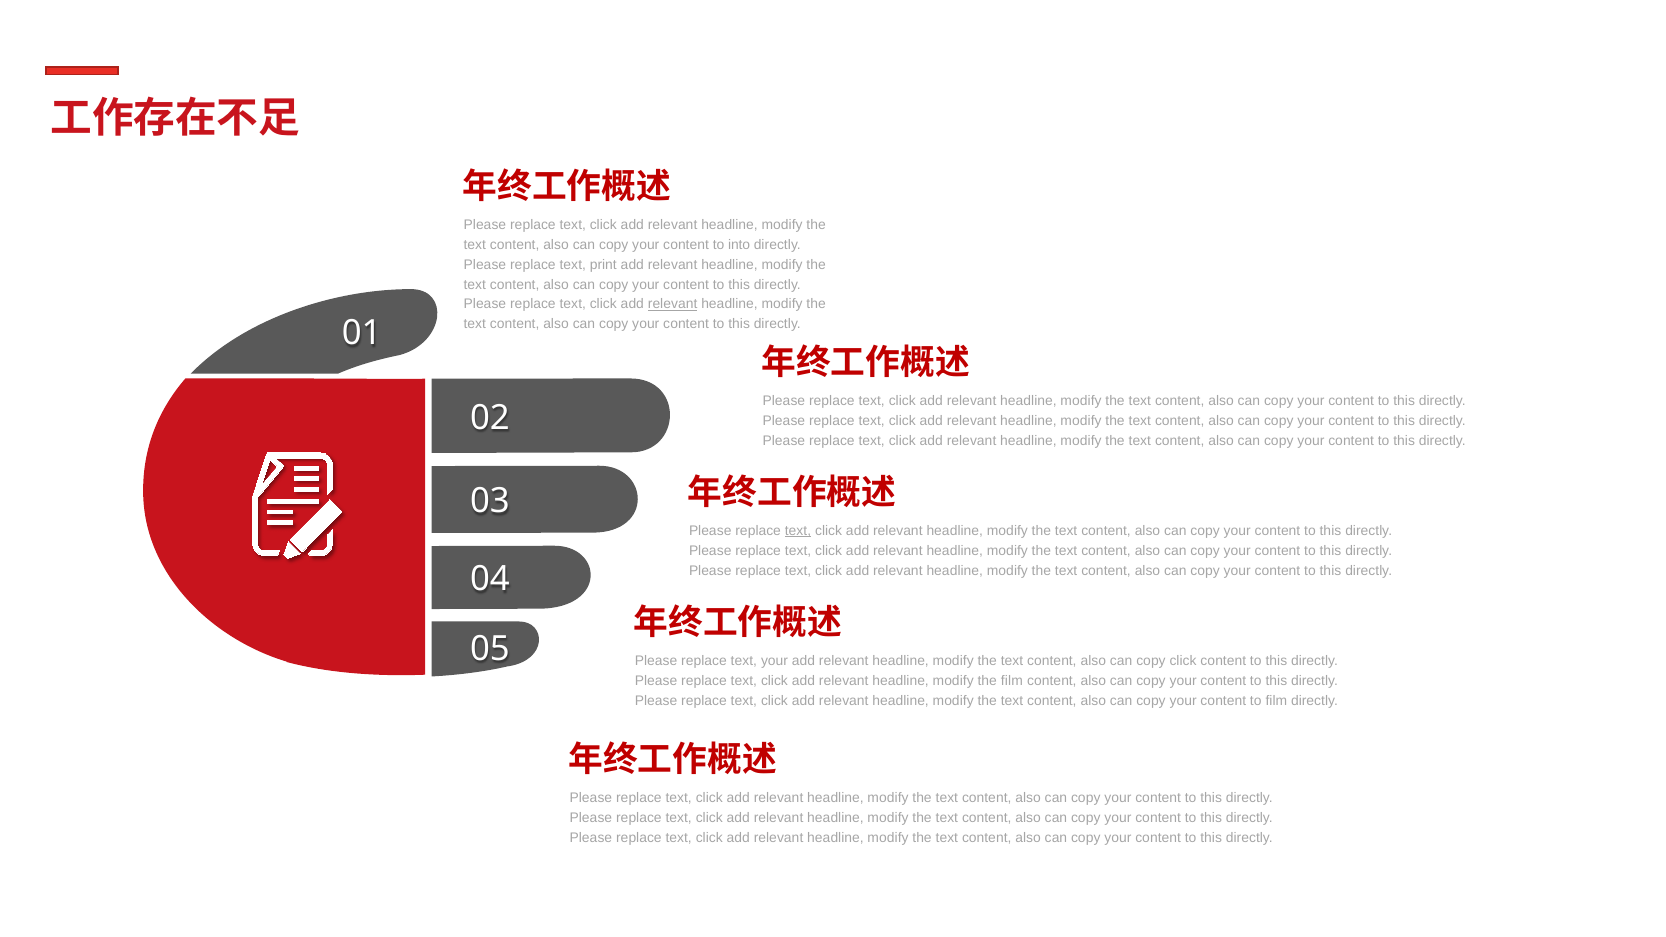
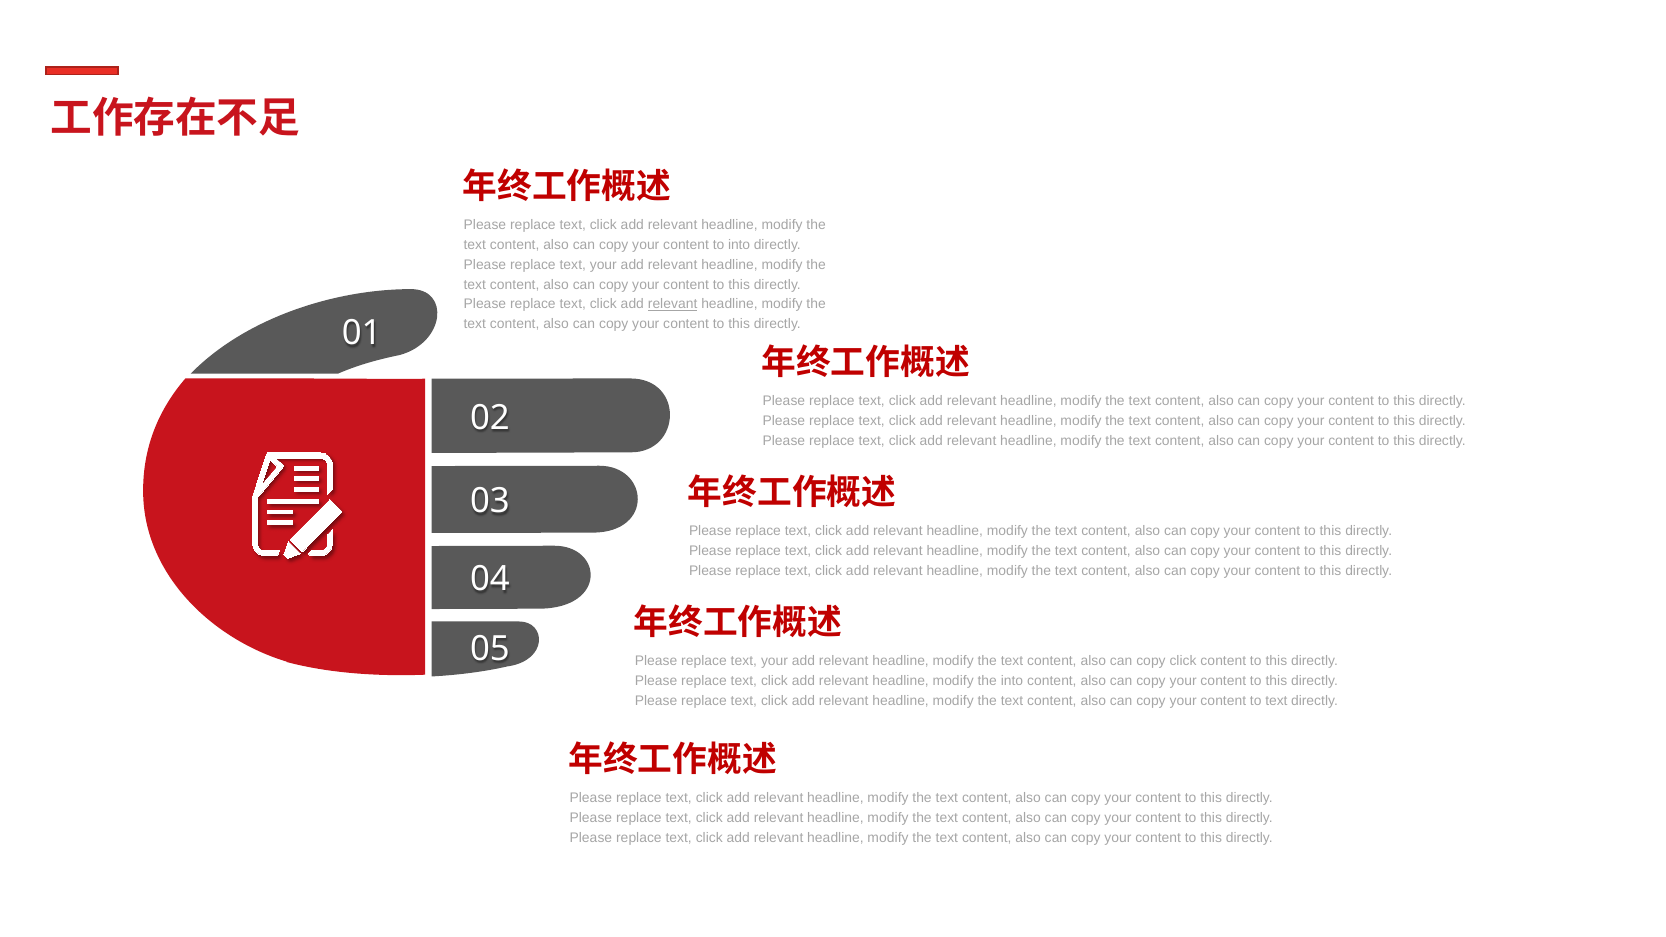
print at (603, 265): print -> your
text at (798, 531) underline: present -> none
the film: film -> into
to film: film -> text
